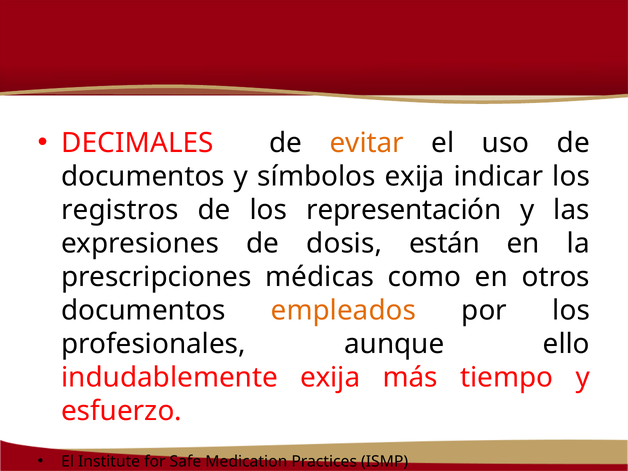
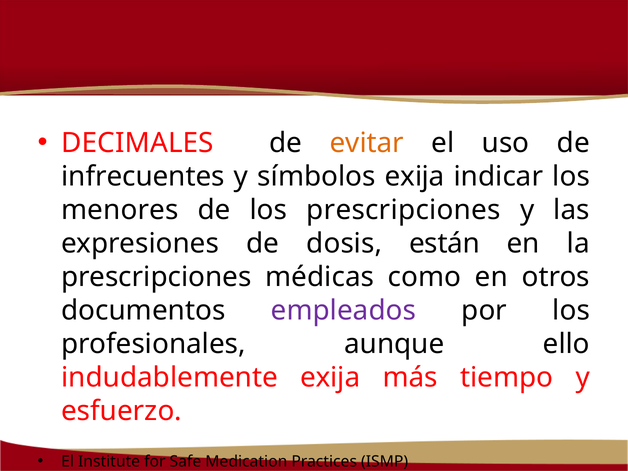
documentos at (143, 177): documentos -> infrecuentes
registros: registros -> menores
los representación: representación -> prescripciones
empleados colour: orange -> purple
